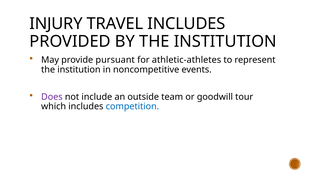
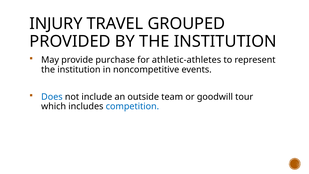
TRAVEL INCLUDES: INCLUDES -> GROUPED
pursuant: pursuant -> purchase
Does colour: purple -> blue
